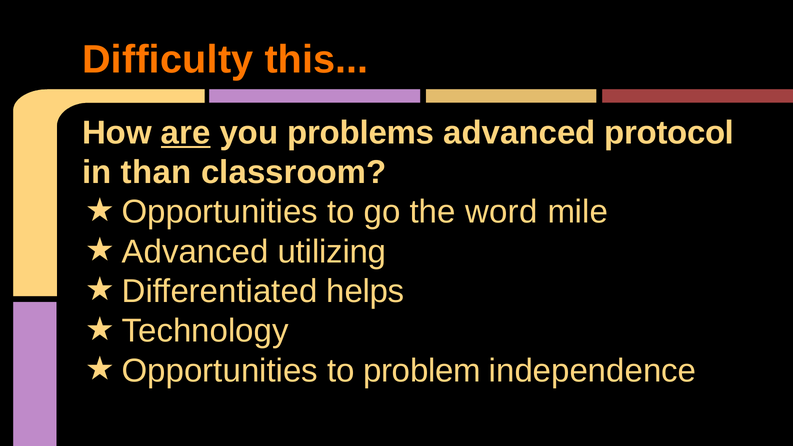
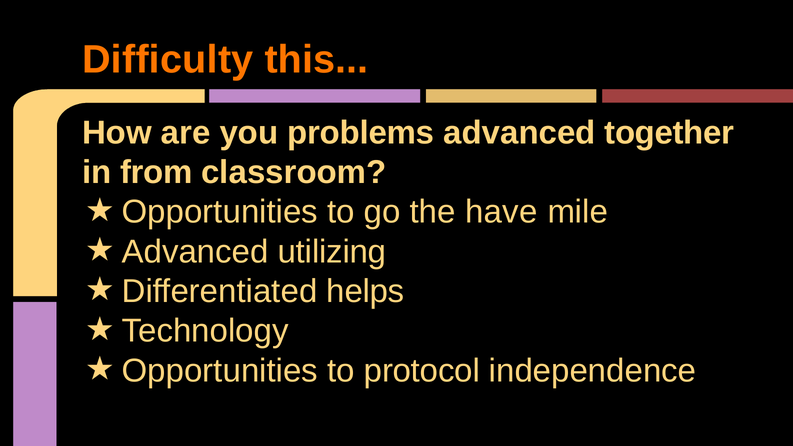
are underline: present -> none
protocol: protocol -> together
than: than -> from
word: word -> have
problem: problem -> protocol
